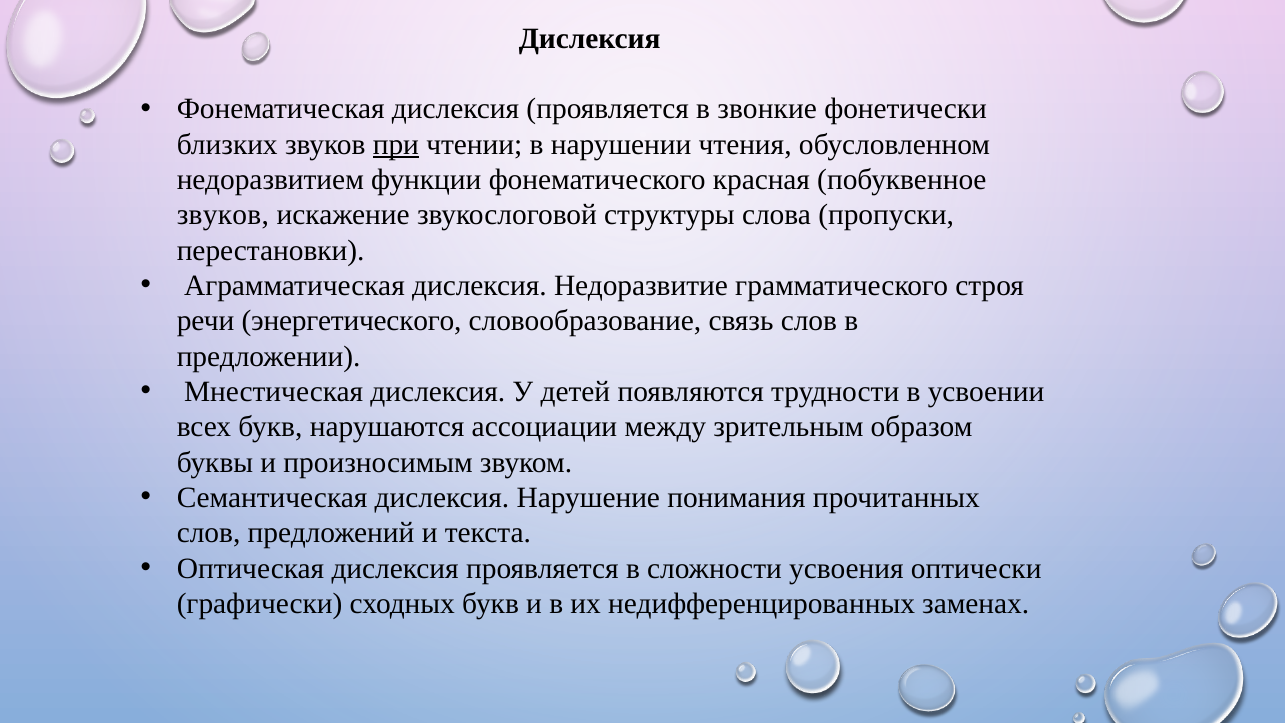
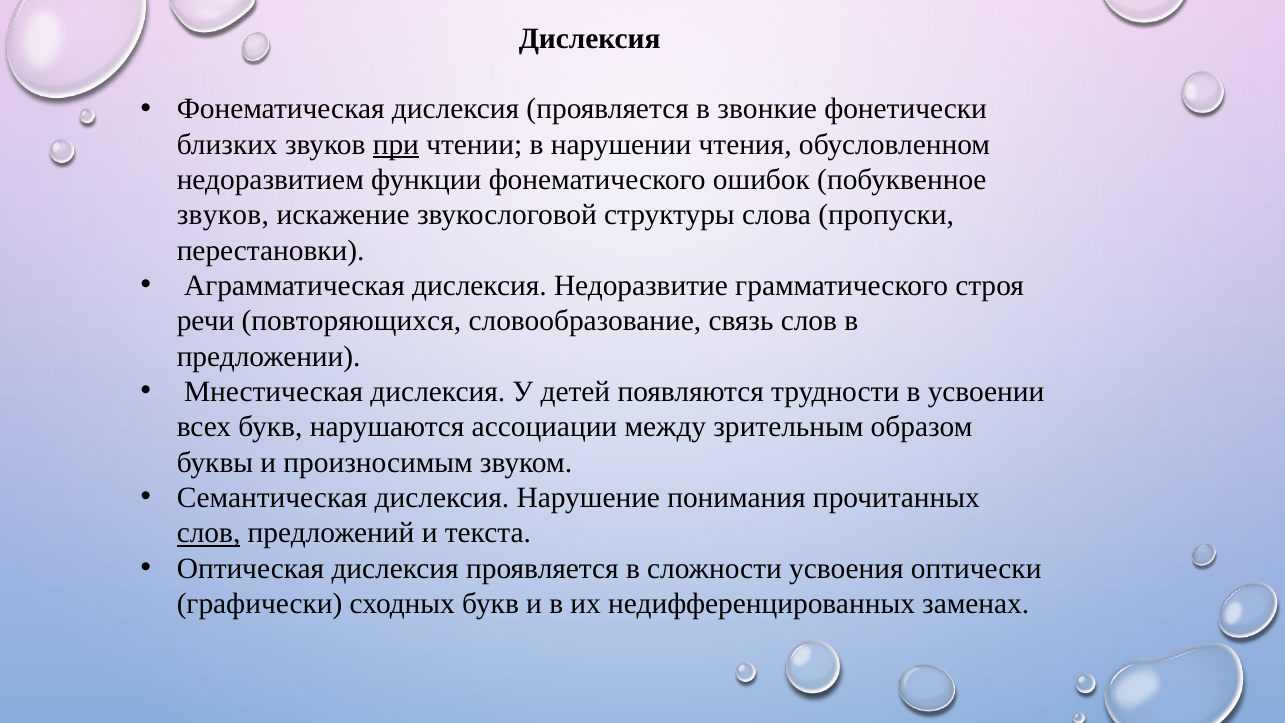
красная: красная -> ошибок
энергетического: энергетического -> повторяющихся
слов at (209, 533) underline: none -> present
